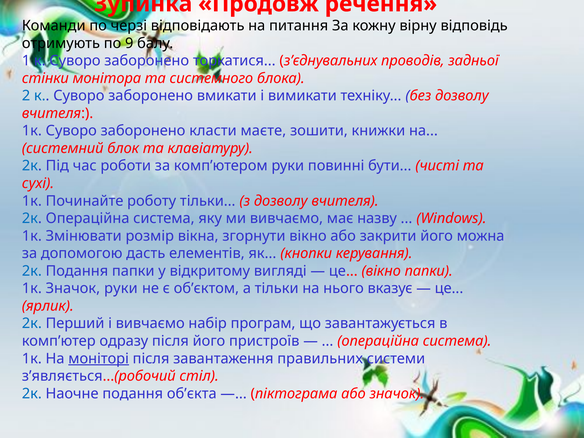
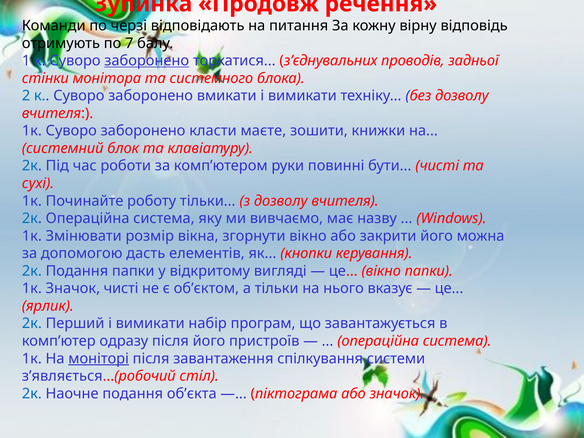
9: 9 -> 7
заборонено at (147, 61) underline: none -> present
Значок руки: руки -> чисті
Перший і вивчаємо: вивчаємо -> вимикати
правильних: правильних -> спілкування
